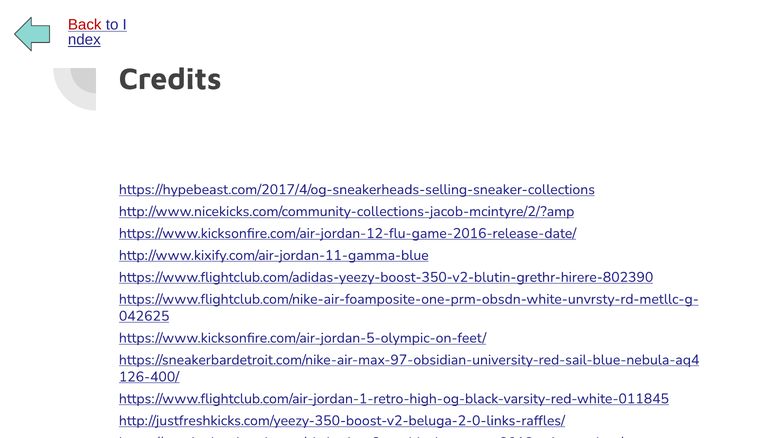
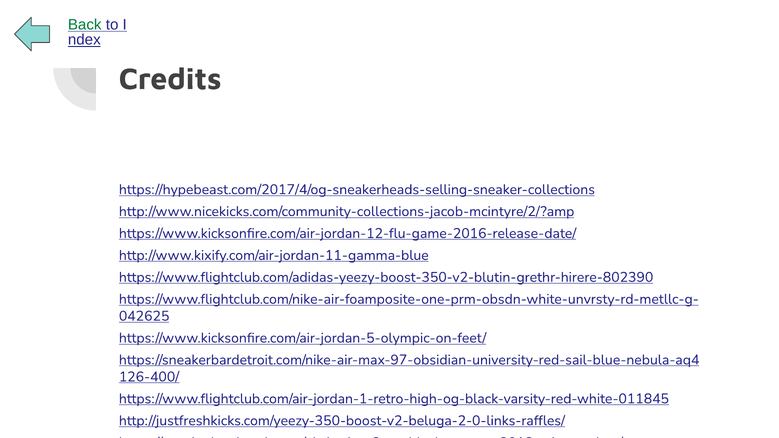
Back colour: red -> green
